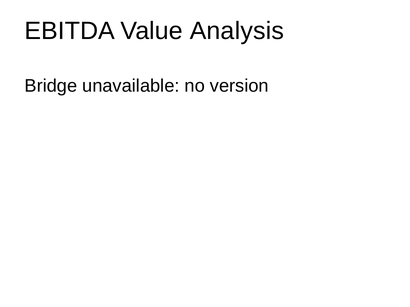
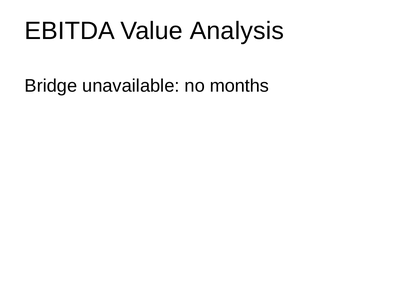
version: version -> months
